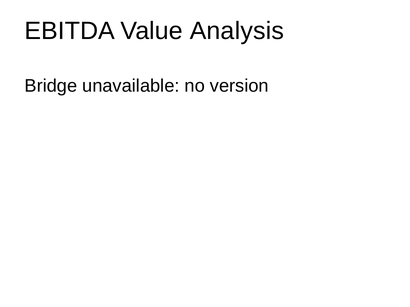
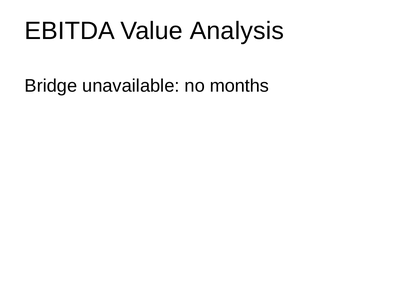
version: version -> months
